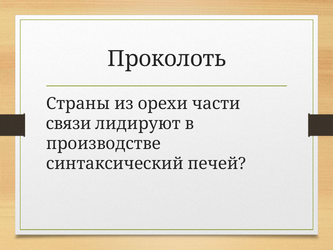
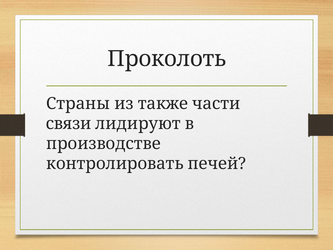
орехи: орехи -> также
синтаксический: синтаксический -> контролировать
